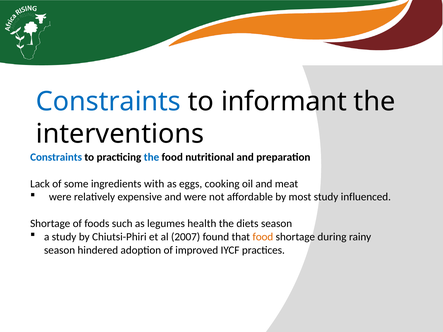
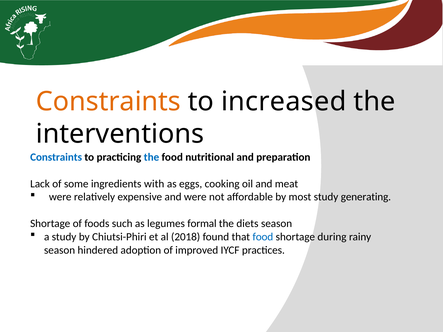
Constraints at (108, 102) colour: blue -> orange
informant: informant -> increased
influenced: influenced -> generating
health: health -> formal
2007: 2007 -> 2018
food at (263, 237) colour: orange -> blue
